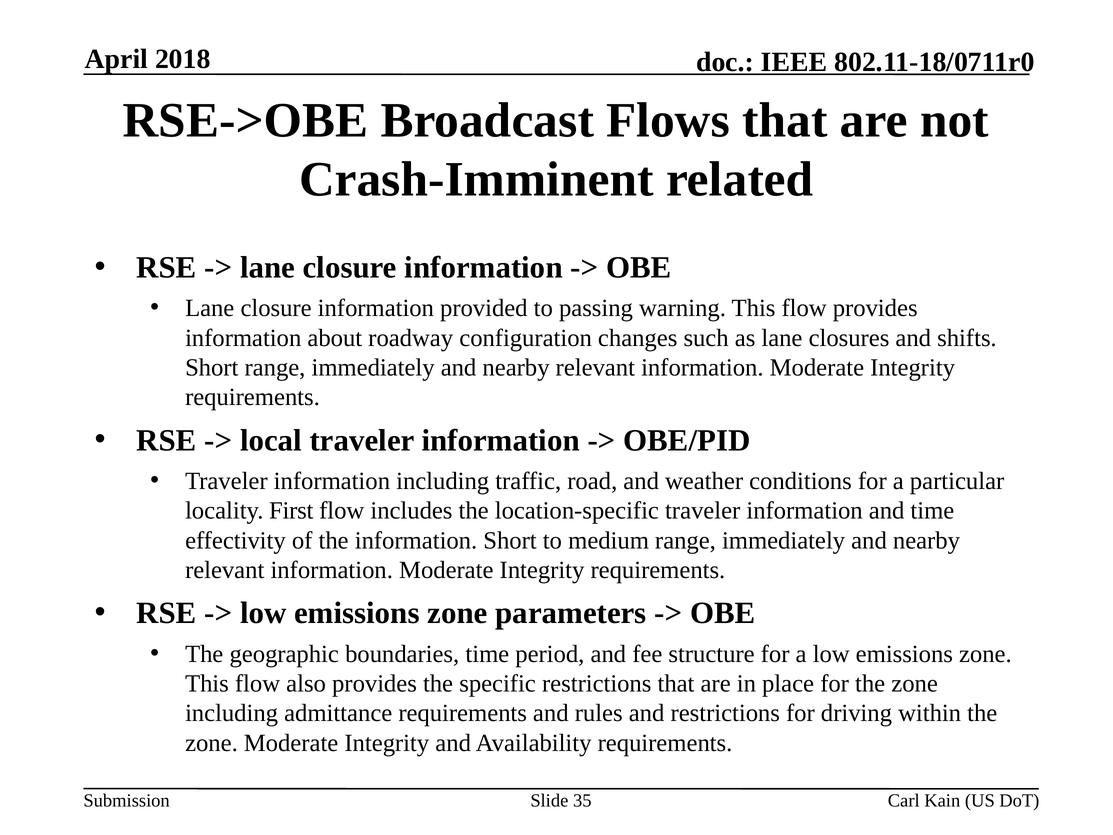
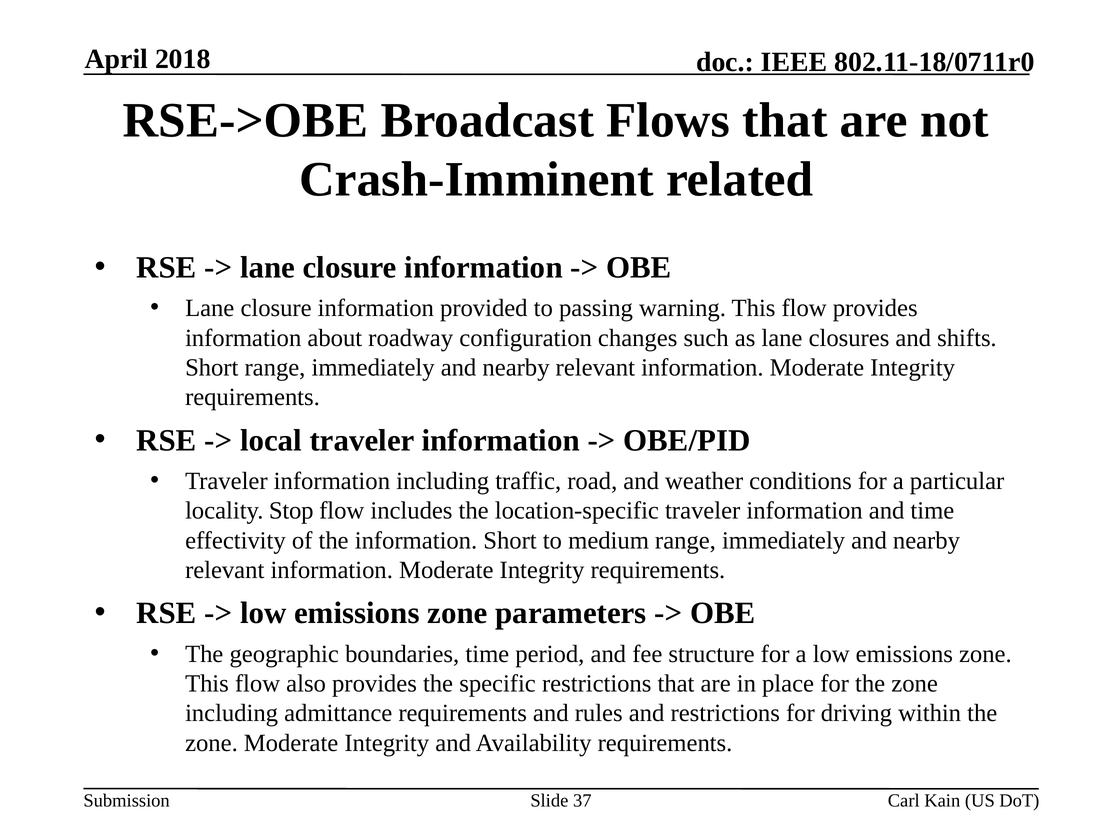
First: First -> Stop
35: 35 -> 37
